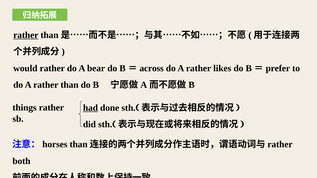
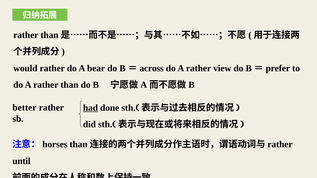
rather at (26, 35) underline: present -> none
likes: likes -> view
things: things -> better
both: both -> until
